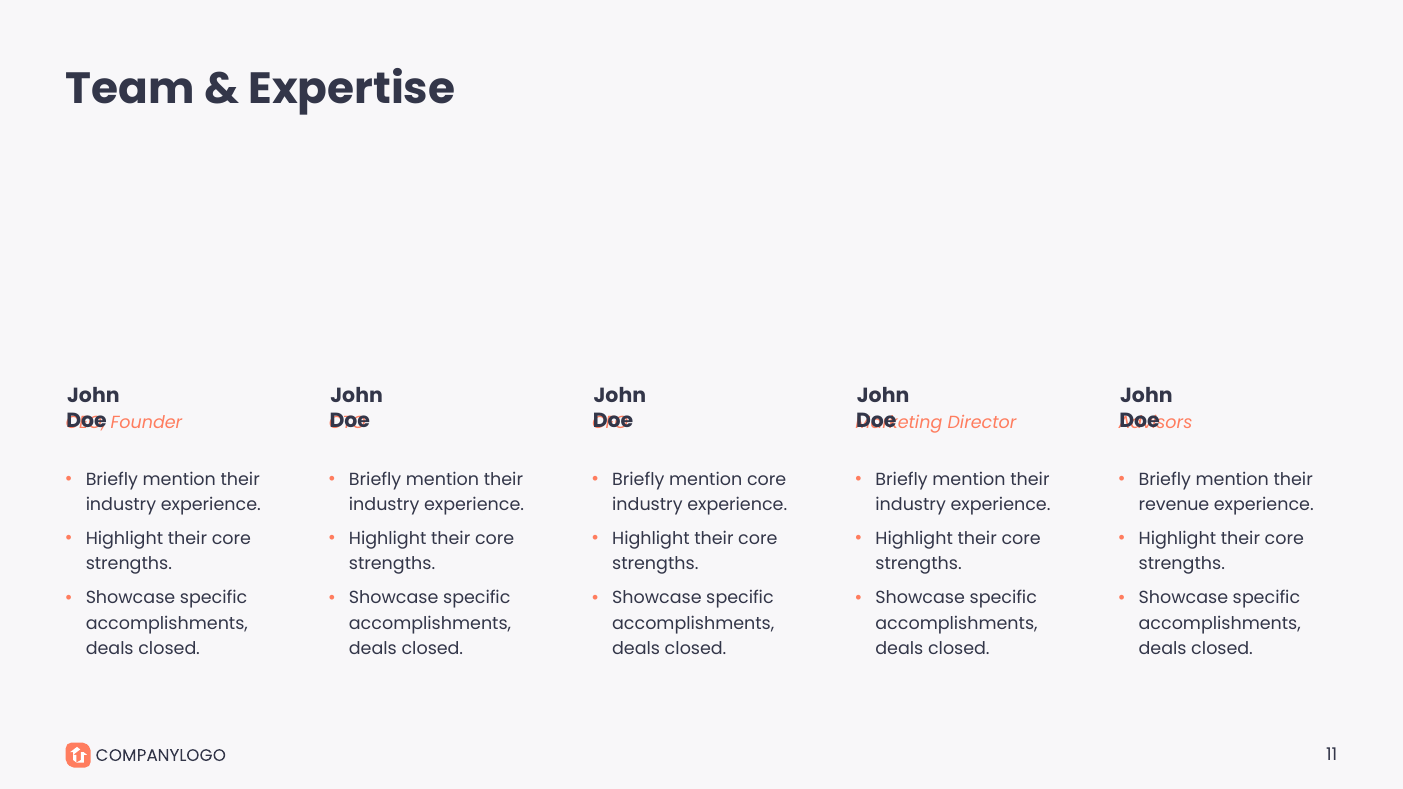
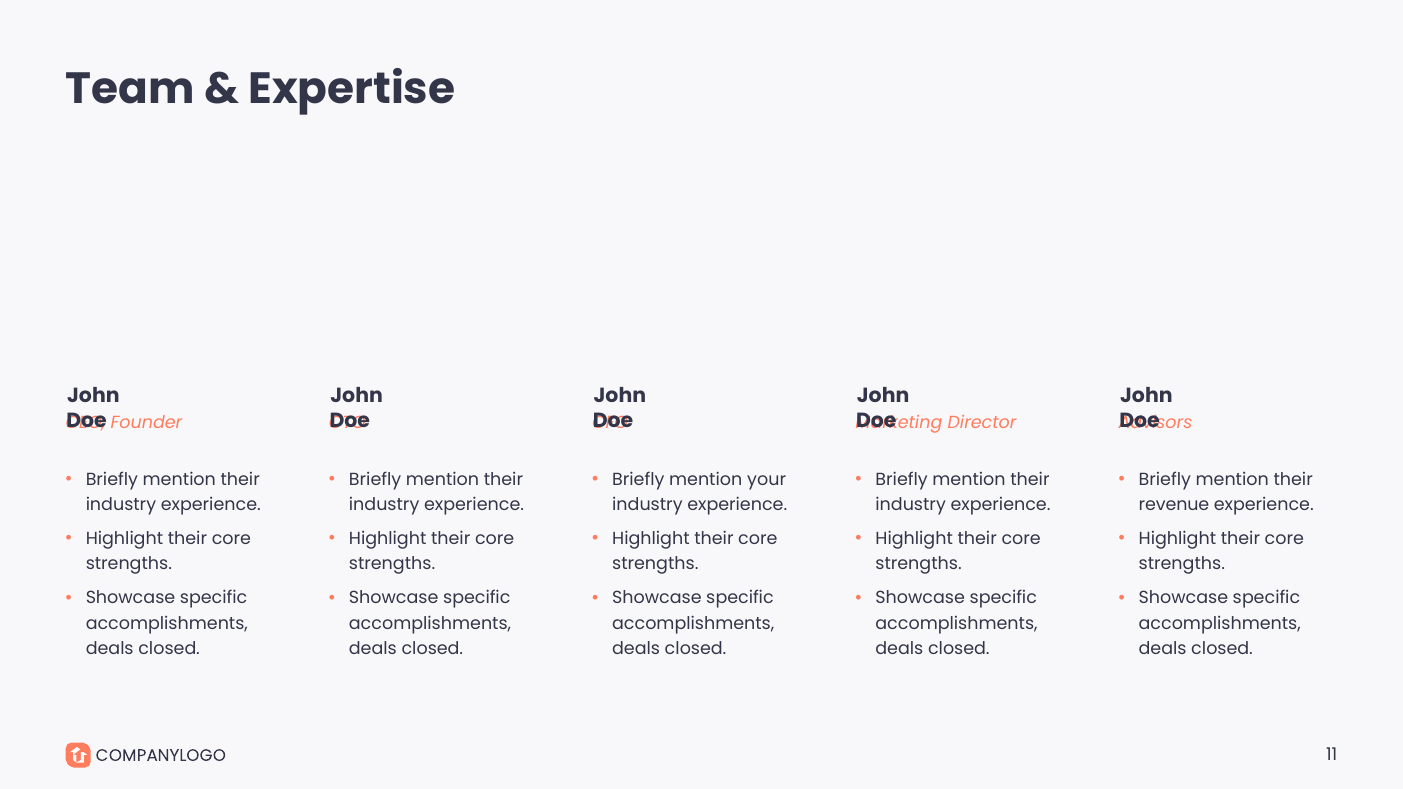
mention core: core -> your
